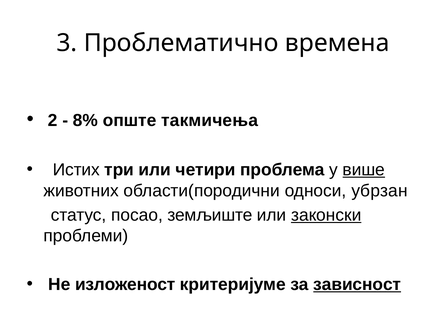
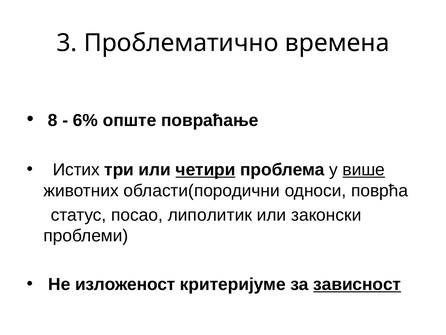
2: 2 -> 8
8%: 8% -> 6%
такмичења: такмичења -> повраћање
четири underline: none -> present
убрзан: убрзан -> поврћа
земљиште: земљиште -> липолитик
законски underline: present -> none
